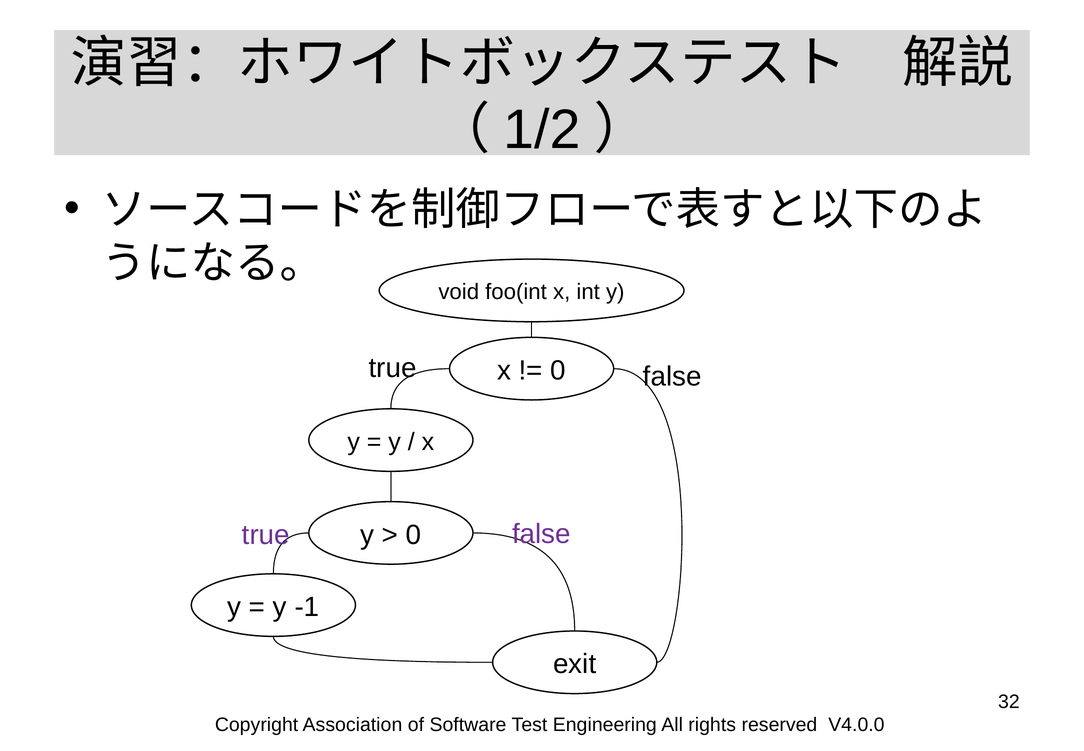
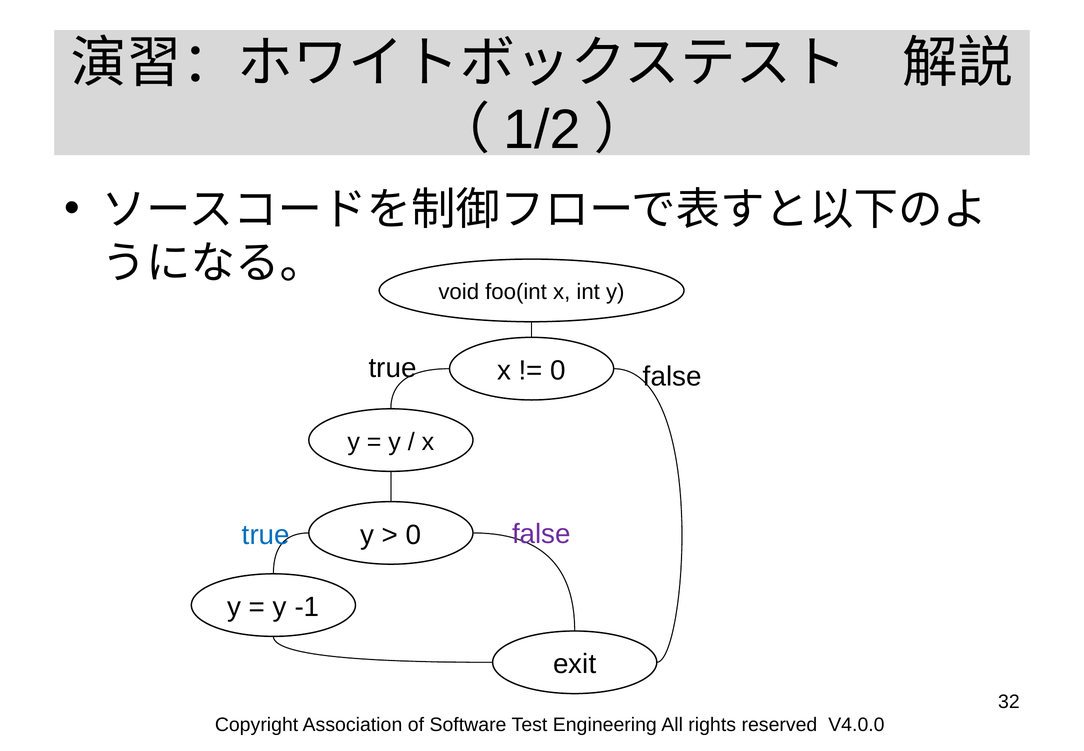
true at (266, 535) colour: purple -> blue
